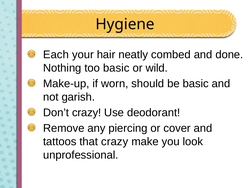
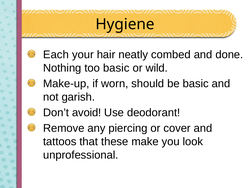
Don’t crazy: crazy -> avoid
that crazy: crazy -> these
